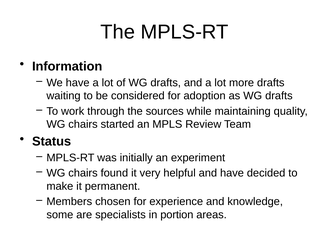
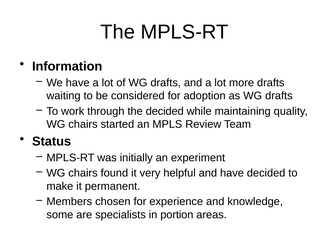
the sources: sources -> decided
